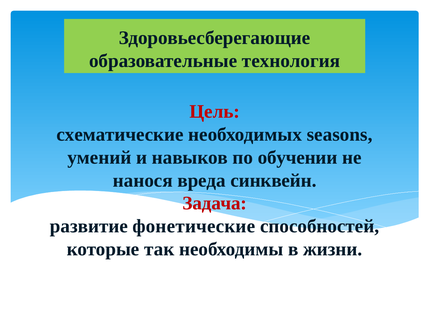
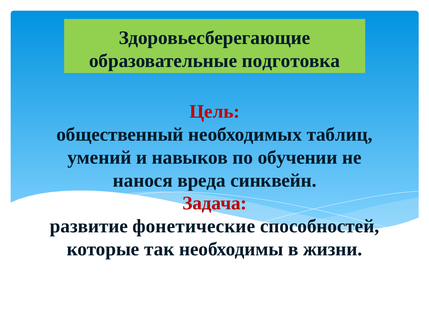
технология: технология -> подготовка
схематические: схематические -> общественный
seasons: seasons -> таблиц
